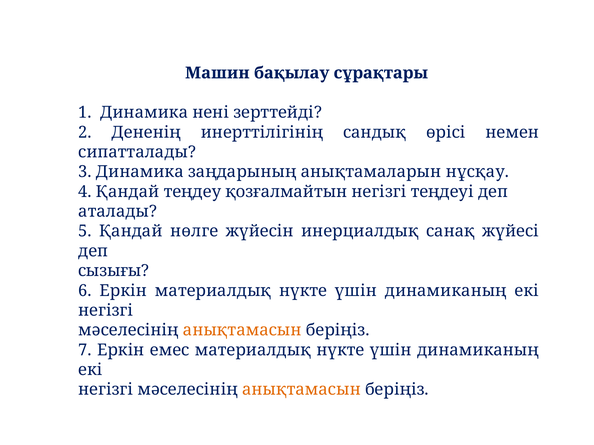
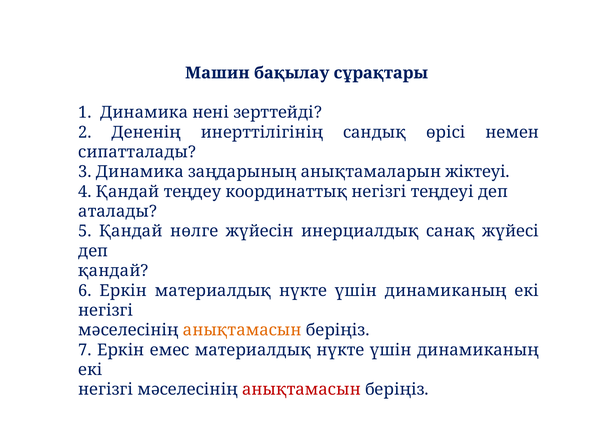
нұсқау: нұсқау -> жіктеуі
қозғалмайтын: қозғалмайтын -> координаттық
сызығы at (114, 271): сызығы -> қандай
анықтамасын at (301, 390) colour: orange -> red
